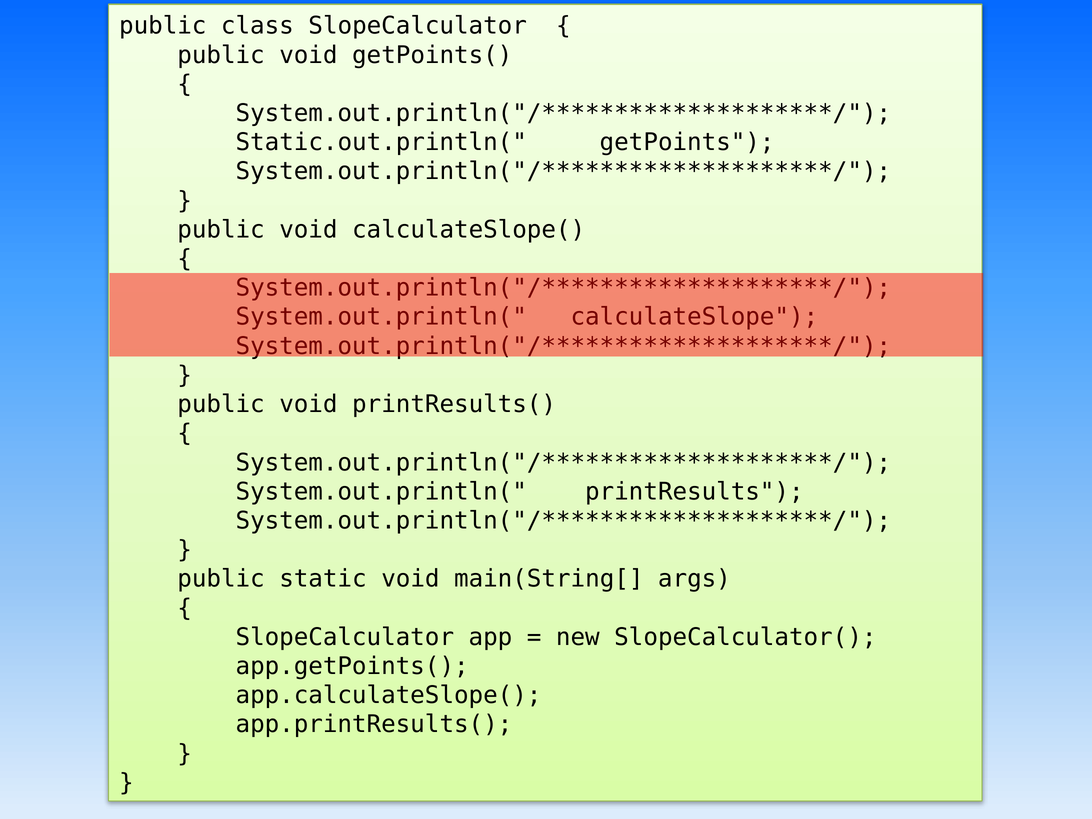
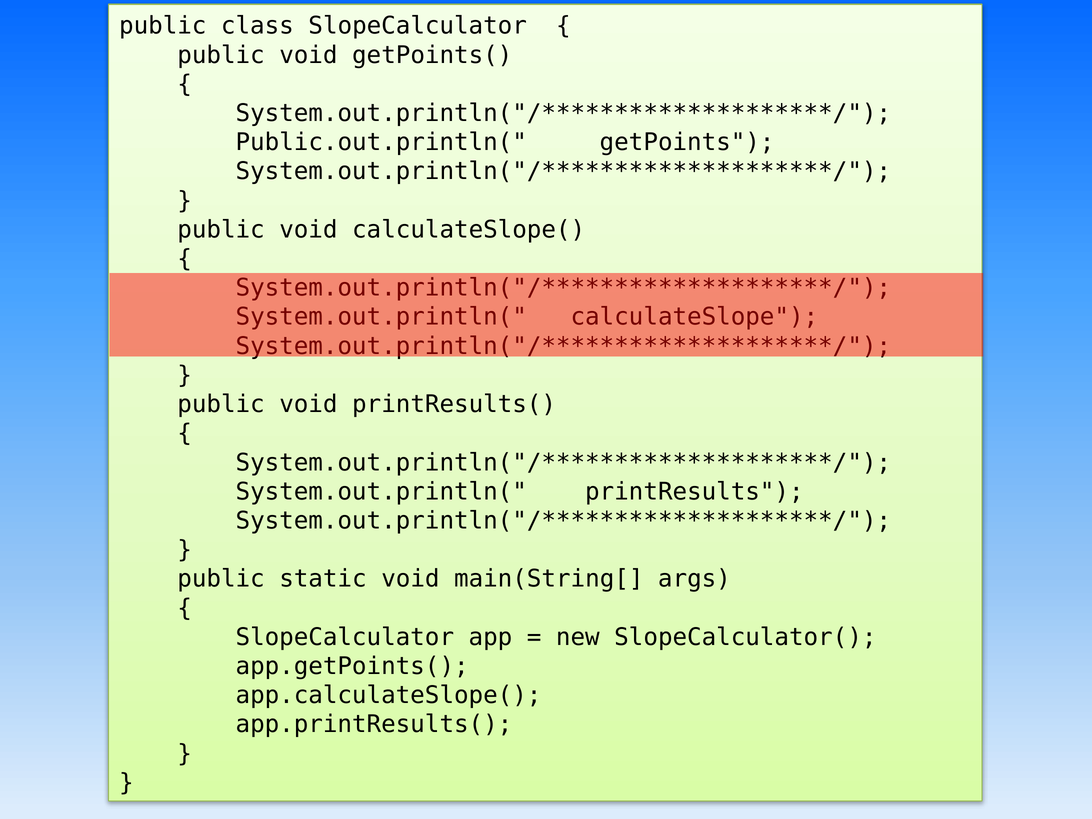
Static.out.println(: Static.out.println( -> Public.out.println(
